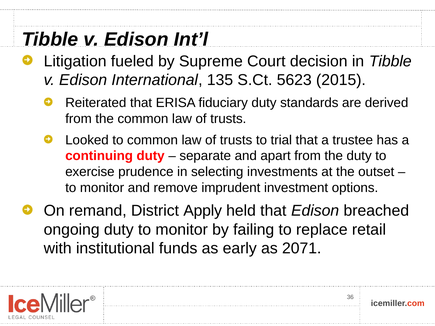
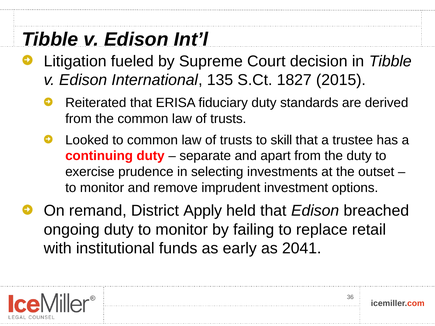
5623: 5623 -> 1827
trial: trial -> skill
2071: 2071 -> 2041
